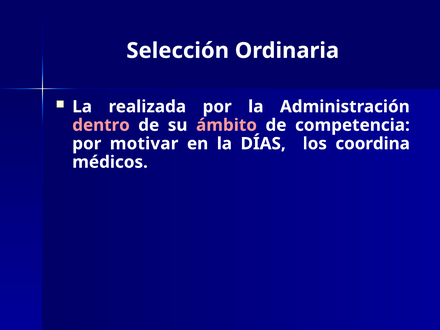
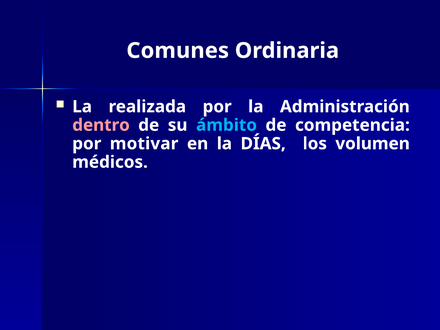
Selección: Selección -> Comunes
ámbito colour: pink -> light blue
coordina: coordina -> volumen
